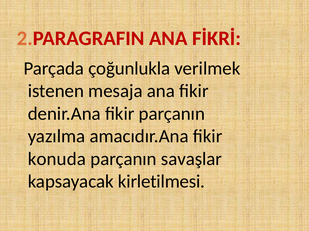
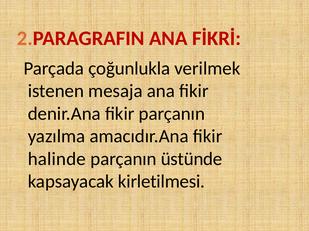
konuda: konuda -> halinde
savaşlar: savaşlar -> üstünde
